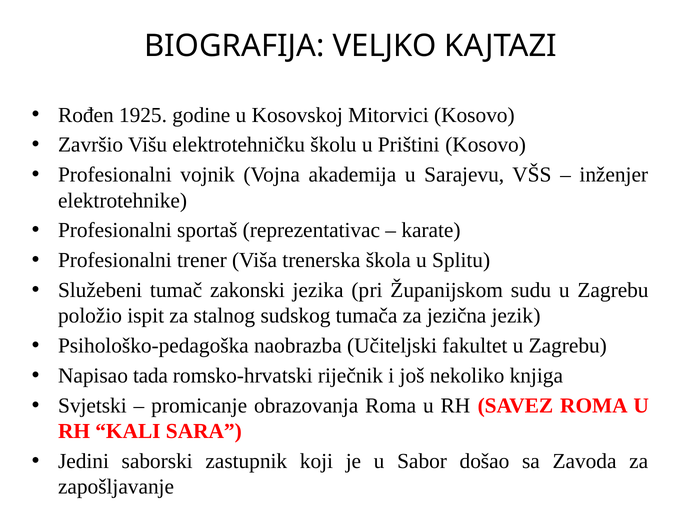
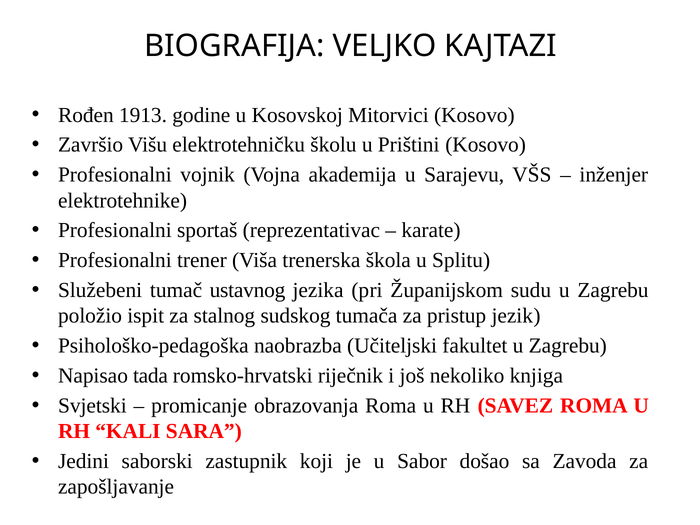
1925: 1925 -> 1913
zakonski: zakonski -> ustavnog
jezična: jezična -> pristup
